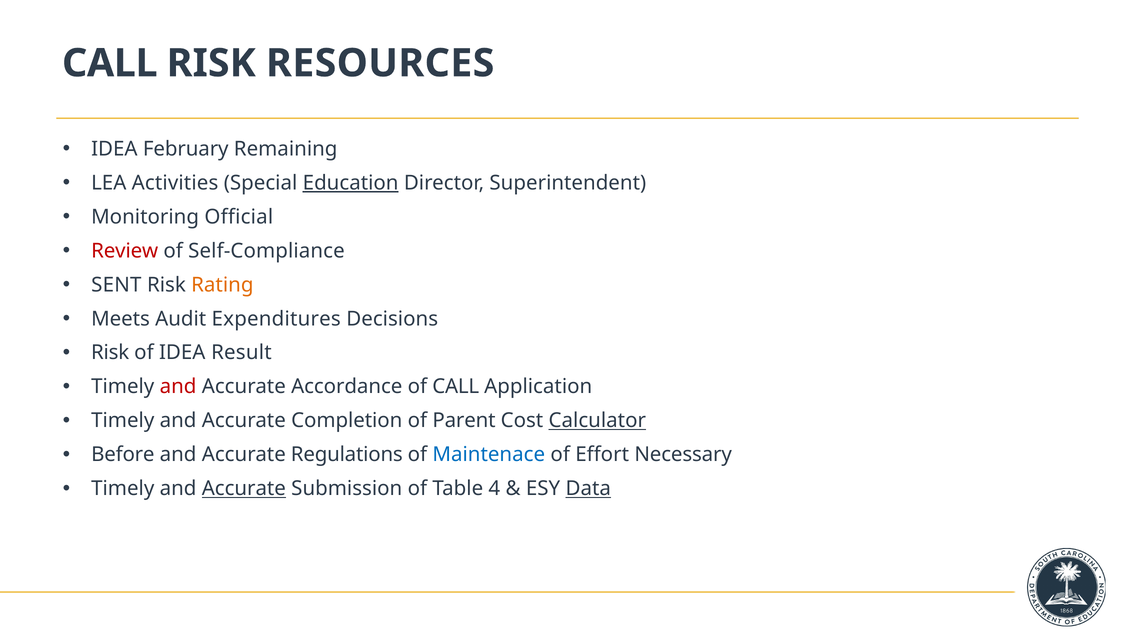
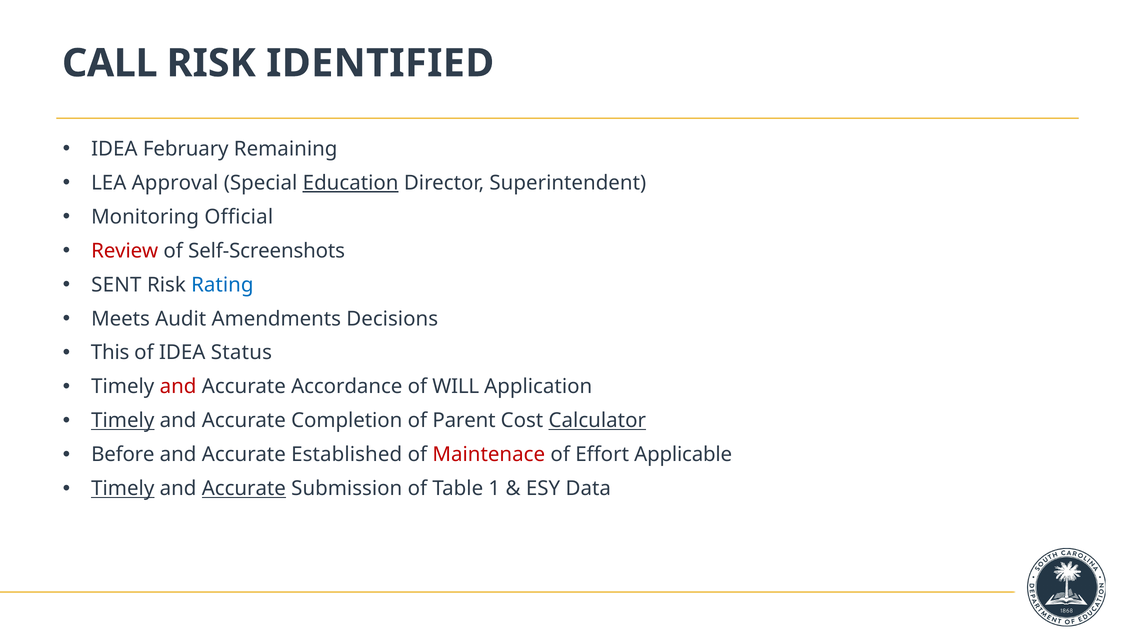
RESOURCES: RESOURCES -> IDENTIFIED
Activities: Activities -> Approval
Self-Compliance: Self-Compliance -> Self-Screenshots
Rating colour: orange -> blue
Expenditures: Expenditures -> Amendments
Risk at (110, 353): Risk -> This
Result: Result -> Status
of CALL: CALL -> WILL
Timely at (123, 421) underline: none -> present
Regulations: Regulations -> Established
Maintenace colour: blue -> red
Necessary: Necessary -> Applicable
Timely at (123, 489) underline: none -> present
4: 4 -> 1
Data underline: present -> none
